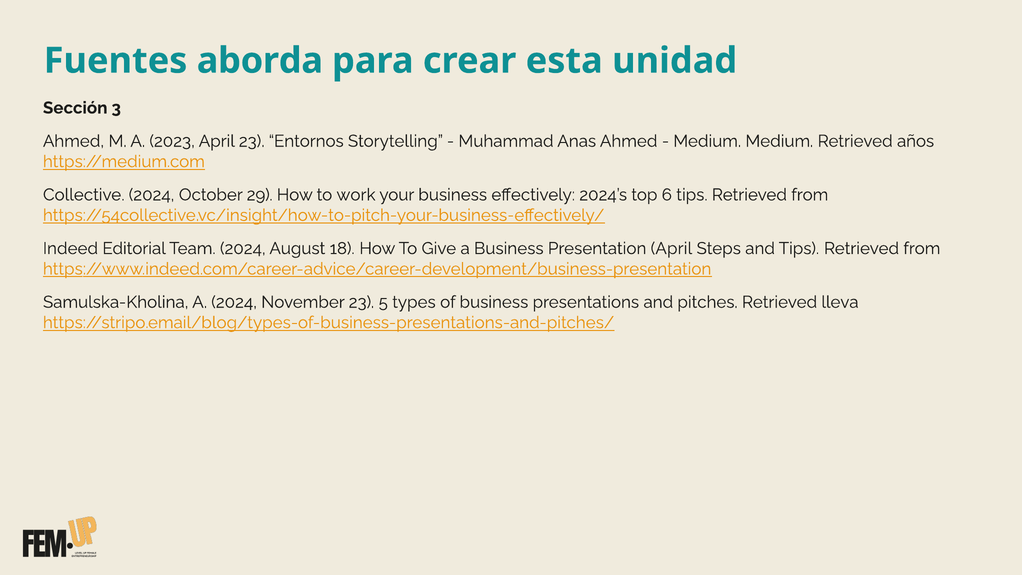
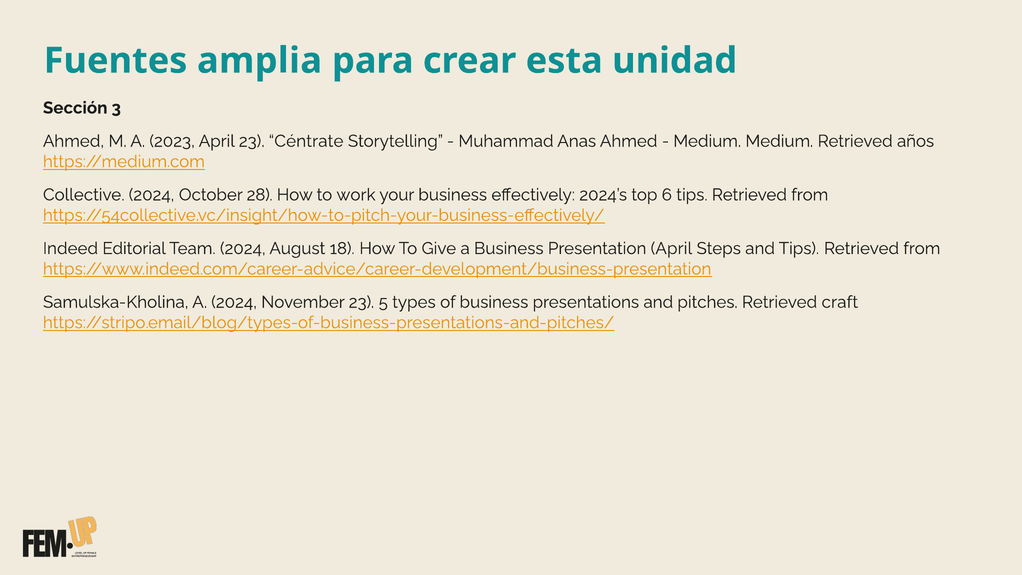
aborda: aborda -> amplia
Entornos: Entornos -> Céntrate
29: 29 -> 28
lleva: lleva -> craft
